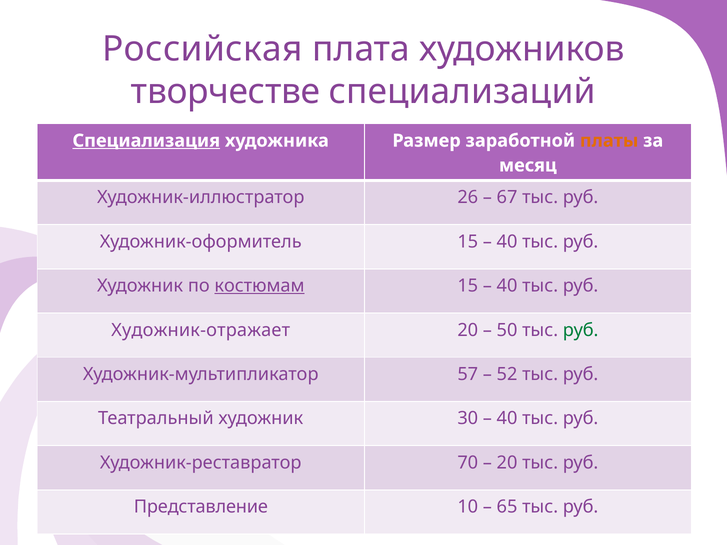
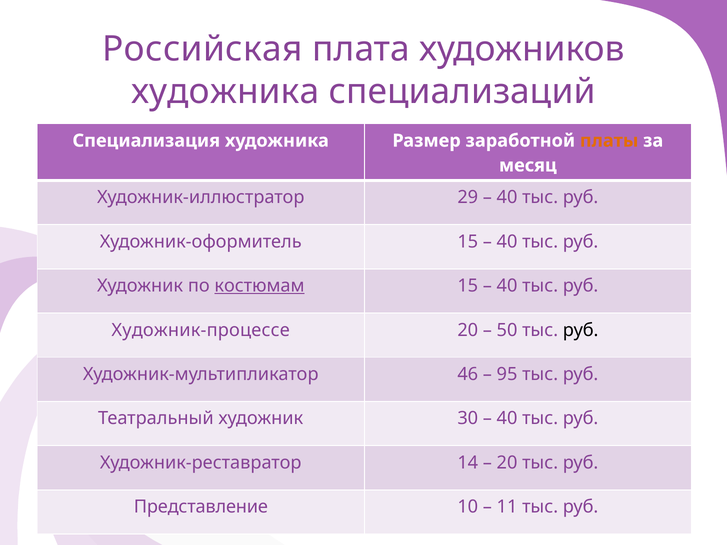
творчестве at (226, 92): творчестве -> художника
Специализация underline: present -> none
26: 26 -> 29
67 at (507, 198): 67 -> 40
Художник-отражает: Художник-отражает -> Художник-процессе
руб at (581, 330) colour: green -> black
57: 57 -> 46
52: 52 -> 95
70: 70 -> 14
65: 65 -> 11
